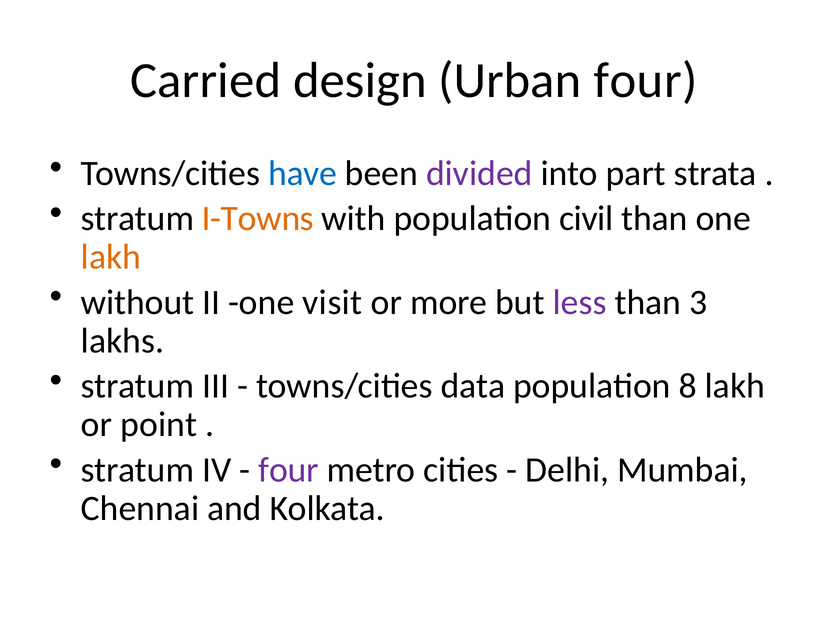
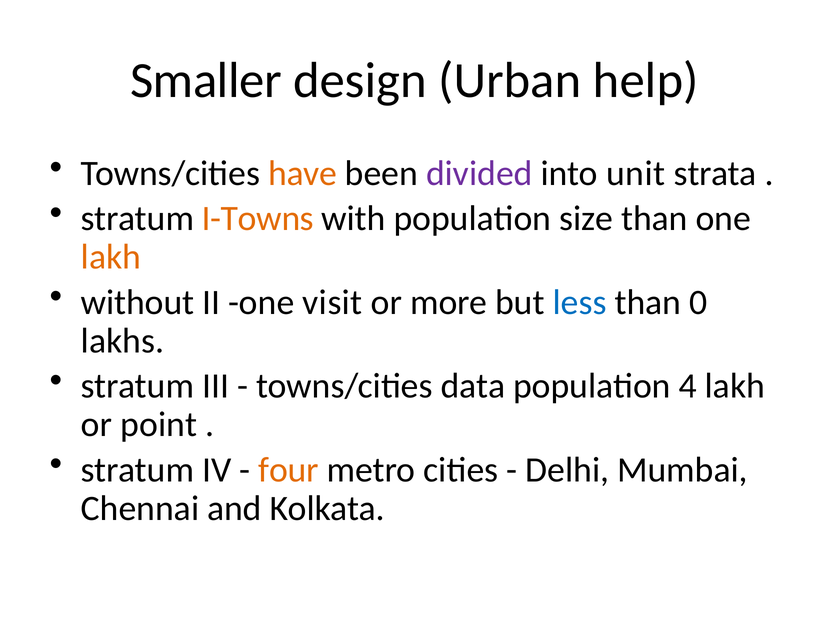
Carried: Carried -> Smaller
Urban four: four -> help
have colour: blue -> orange
part: part -> unit
civil: civil -> size
less colour: purple -> blue
3: 3 -> 0
8: 8 -> 4
four at (289, 470) colour: purple -> orange
